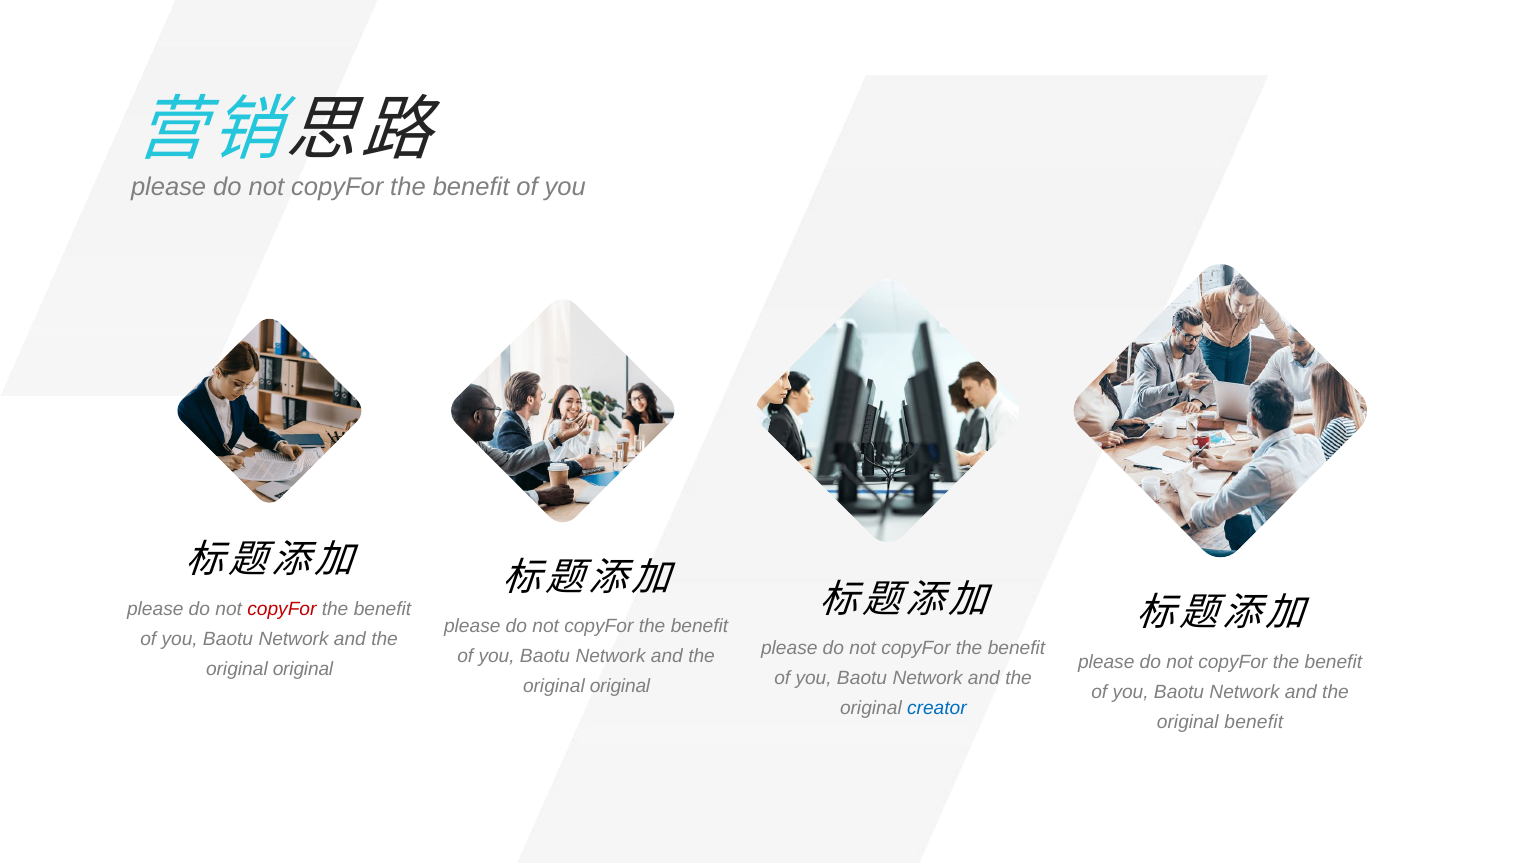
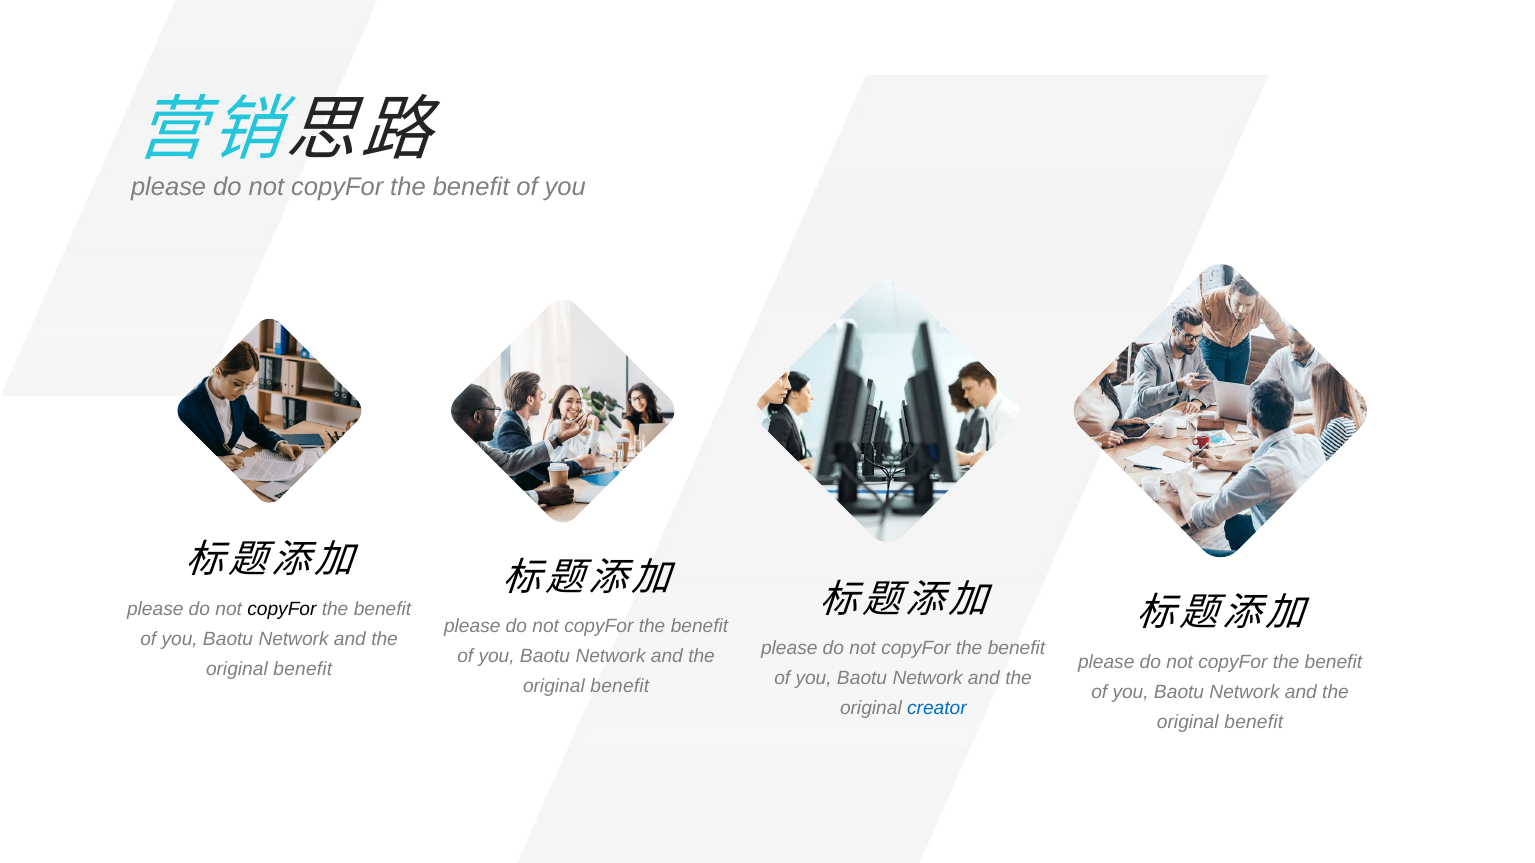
copyFor at (282, 609) colour: red -> black
original at (303, 669): original -> benefit
original at (620, 686): original -> benefit
